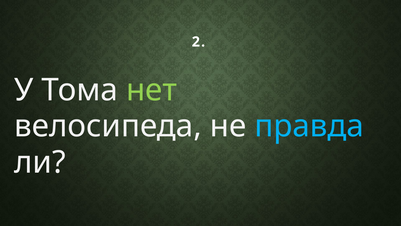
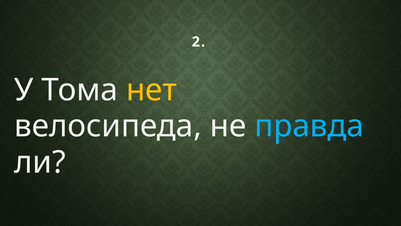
нет colour: light green -> yellow
